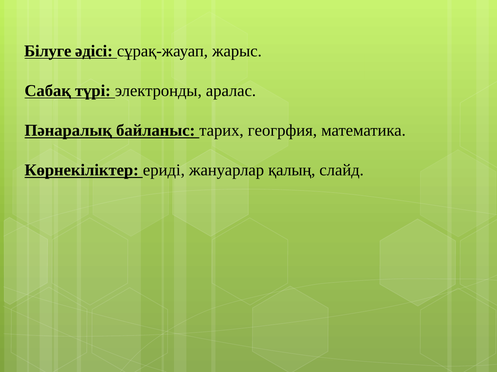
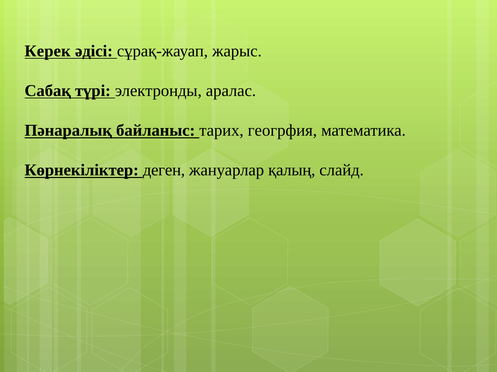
Білуге: Білуге -> Керек
ериді: ериді -> деген
